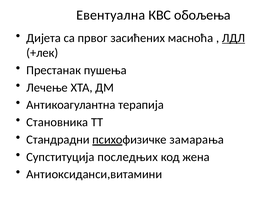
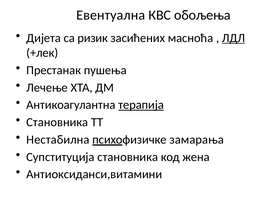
првог: првог -> ризик
терапија underline: none -> present
Стандрадни: Стандрадни -> Нестабилна
Супституција последњих: последњих -> становника
